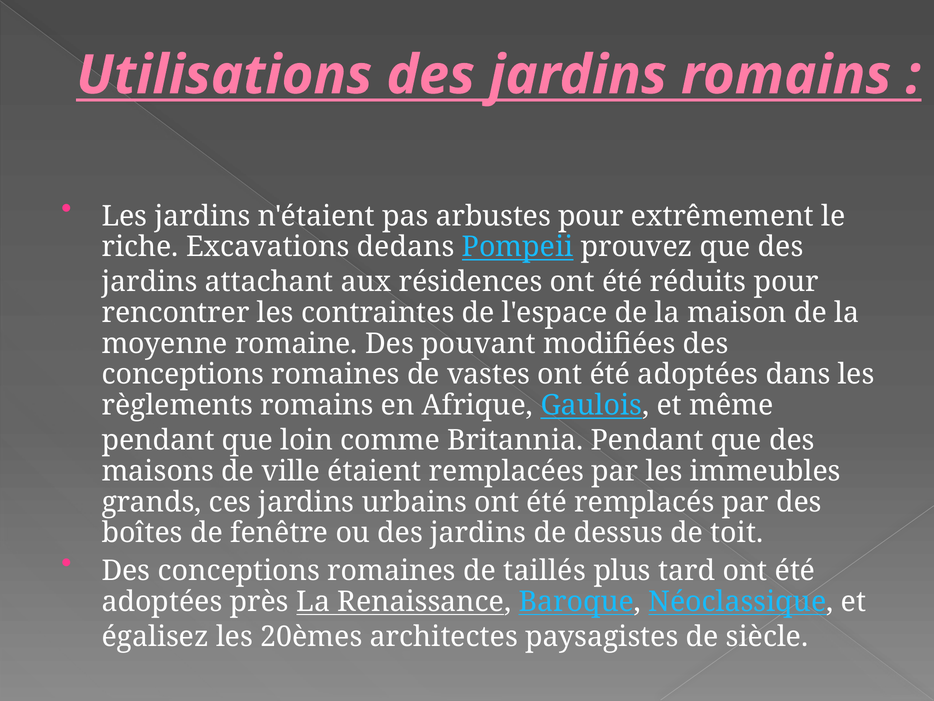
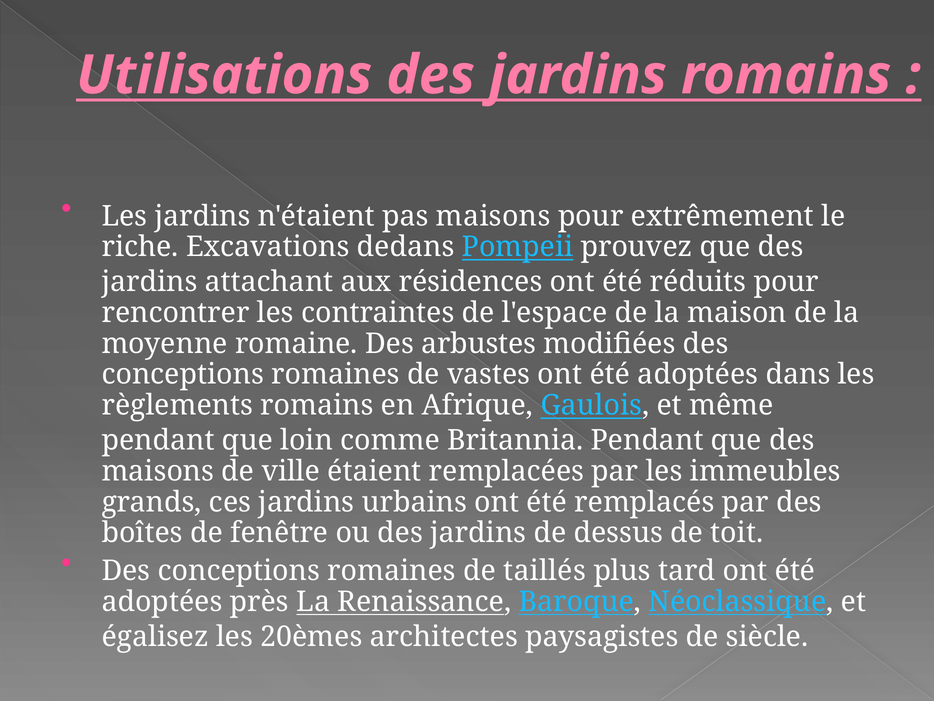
pas arbustes: arbustes -> maisons
pouvant: pouvant -> arbustes
